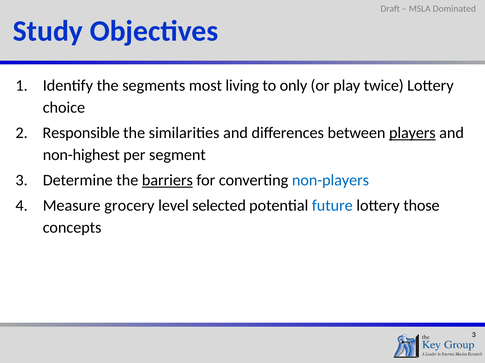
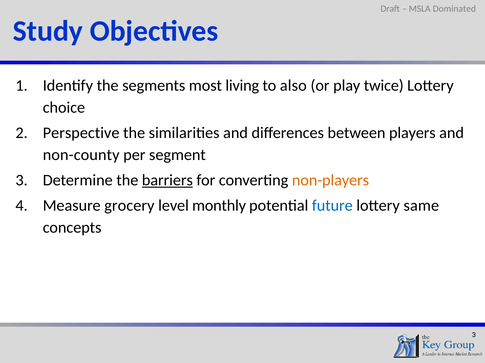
only: only -> also
Responsible: Responsible -> Perspective
players underline: present -> none
non-highest: non-highest -> non-county
non-players colour: blue -> orange
selected: selected -> monthly
those: those -> same
